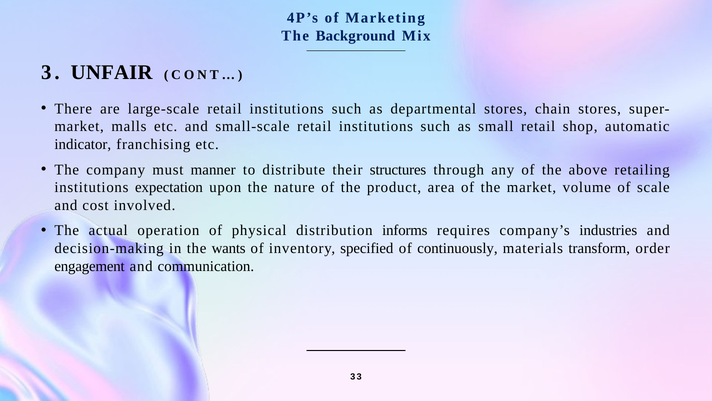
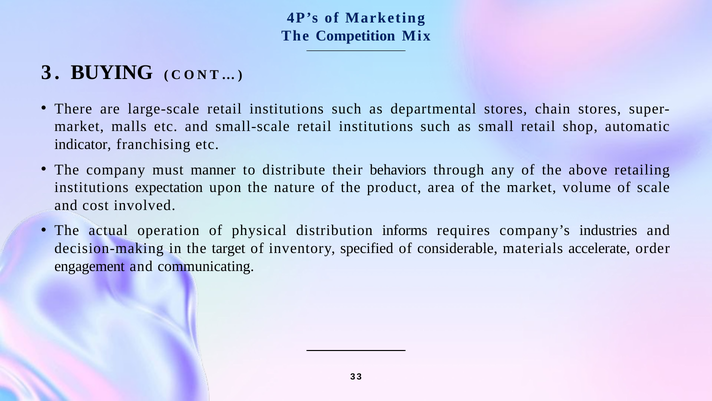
Background: Background -> Competition
UNFAIR: UNFAIR -> BUYING
structures: structures -> behaviors
wants: wants -> target
continuously: continuously -> considerable
transform: transform -> accelerate
communication: communication -> communicating
